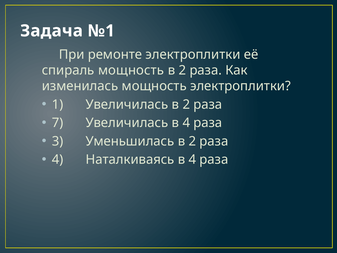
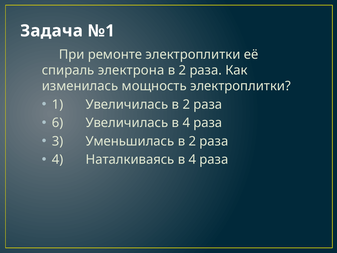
спираль мощность: мощность -> электрона
7: 7 -> 6
